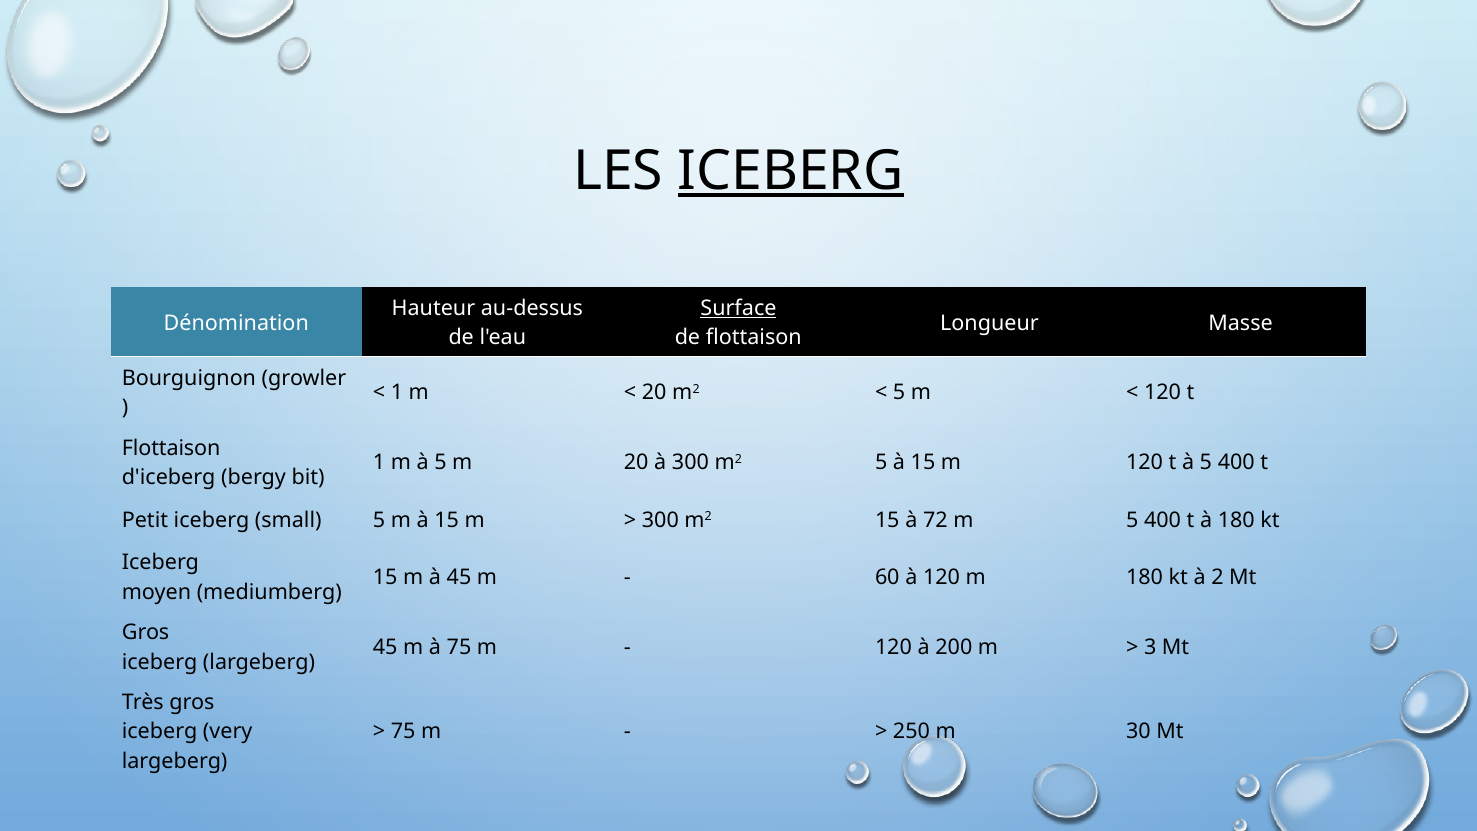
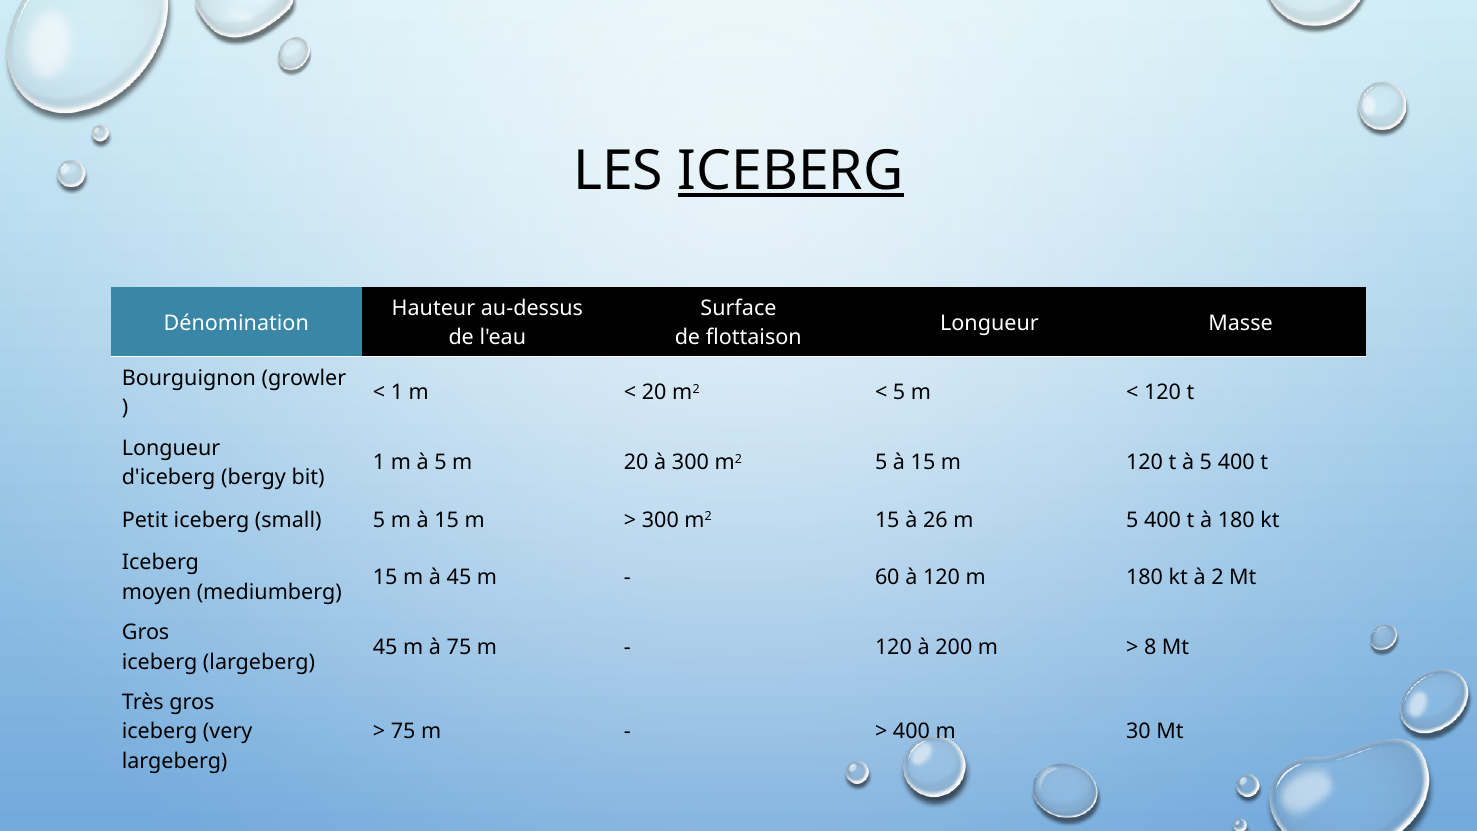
Surface underline: present -> none
Flottaison at (171, 448): Flottaison -> Longueur
72: 72 -> 26
3: 3 -> 8
250 at (911, 732): 250 -> 400
